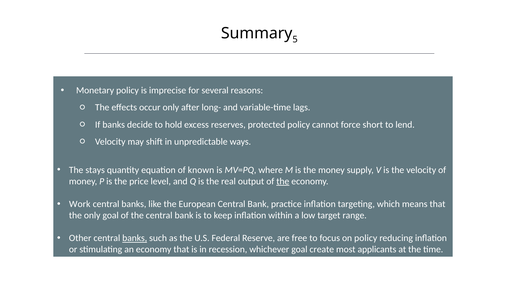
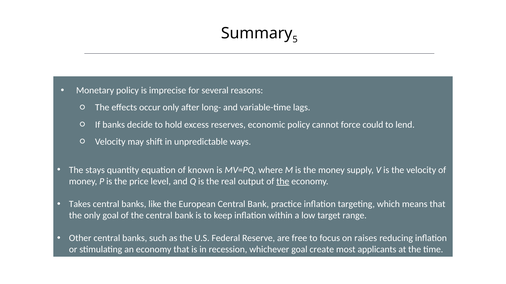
protected: protected -> economic
short: short -> could
Work: Work -> Takes
banks at (135, 239) underline: present -> none
on policy: policy -> raises
